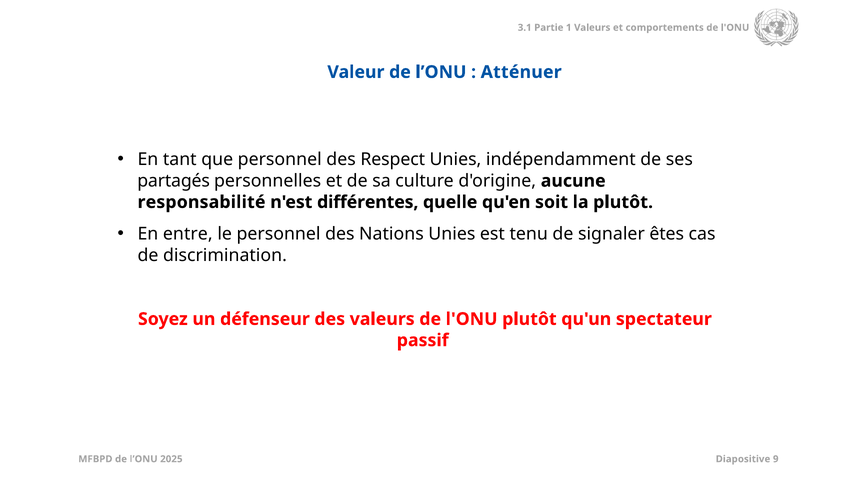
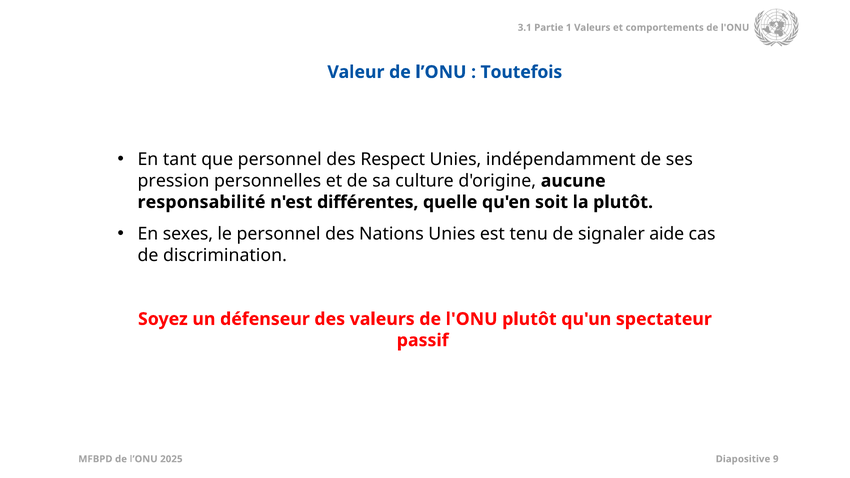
Atténuer: Atténuer -> Toutefois
partagés: partagés -> pression
entre: entre -> sexes
êtes: êtes -> aide
